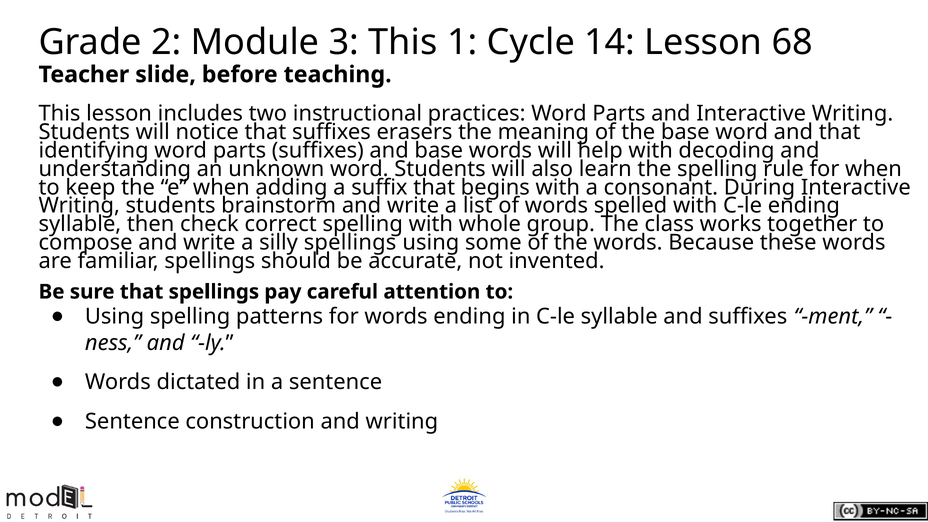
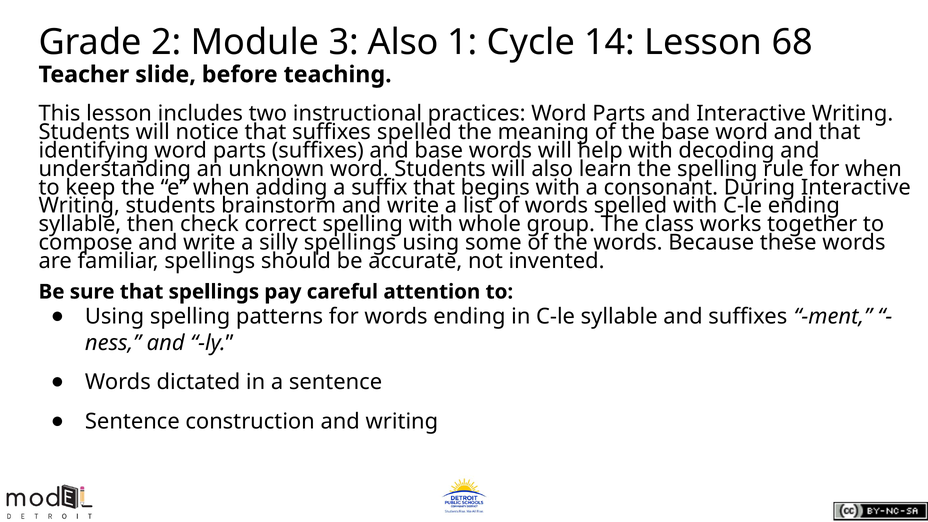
3 This: This -> Also
suffixes erasers: erasers -> spelled
